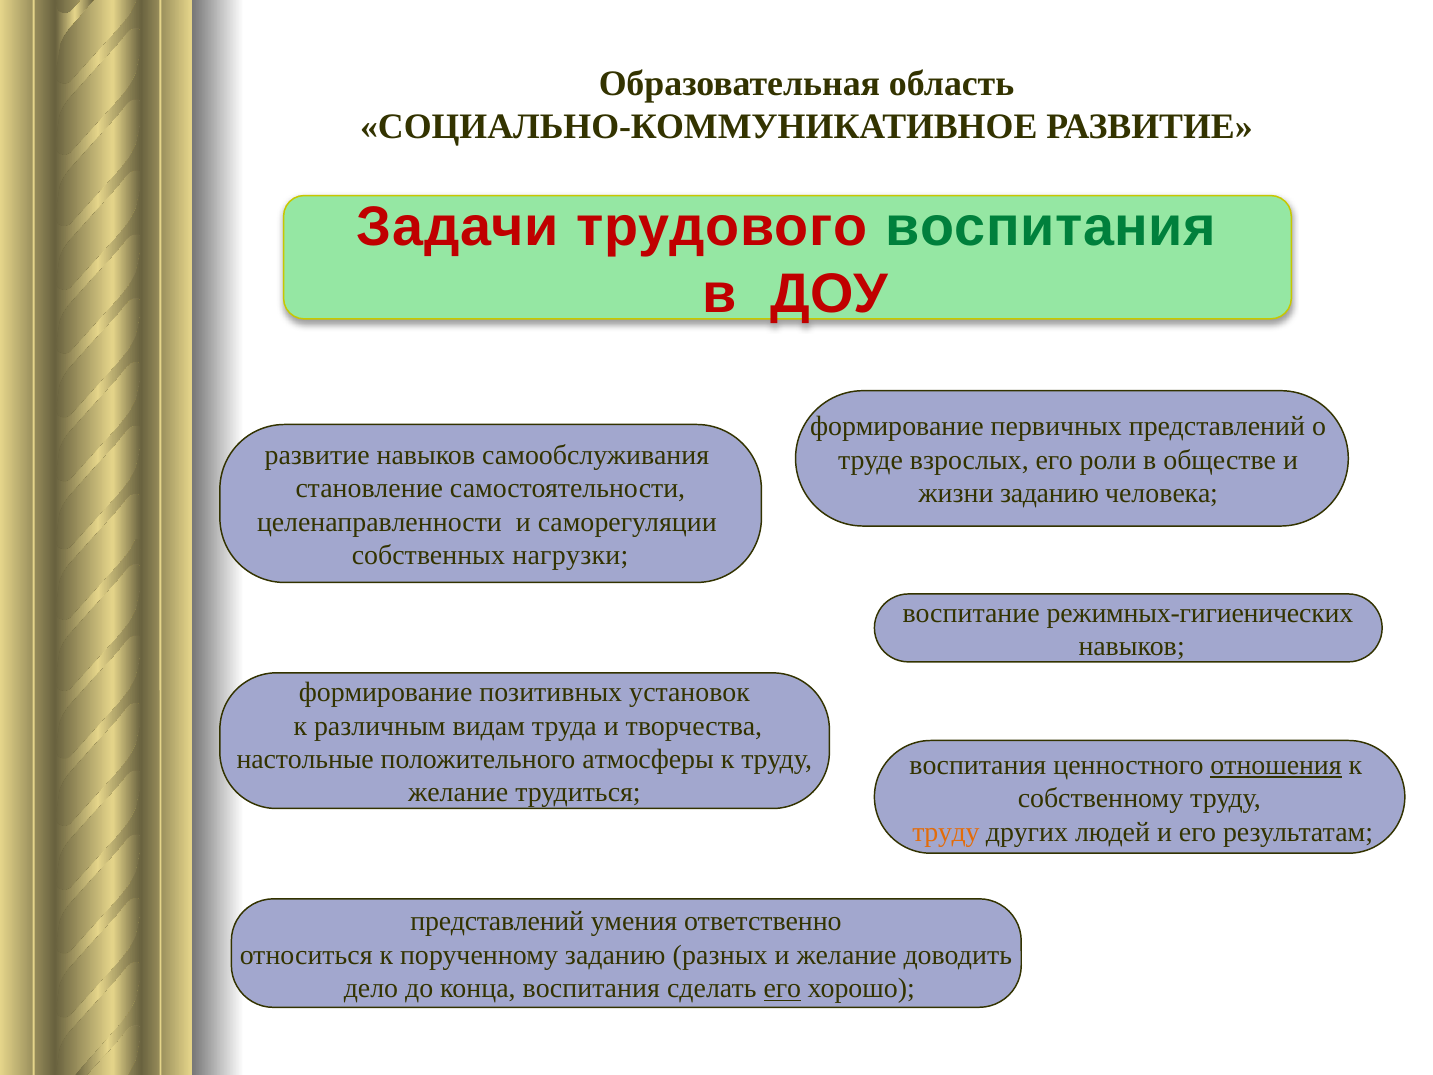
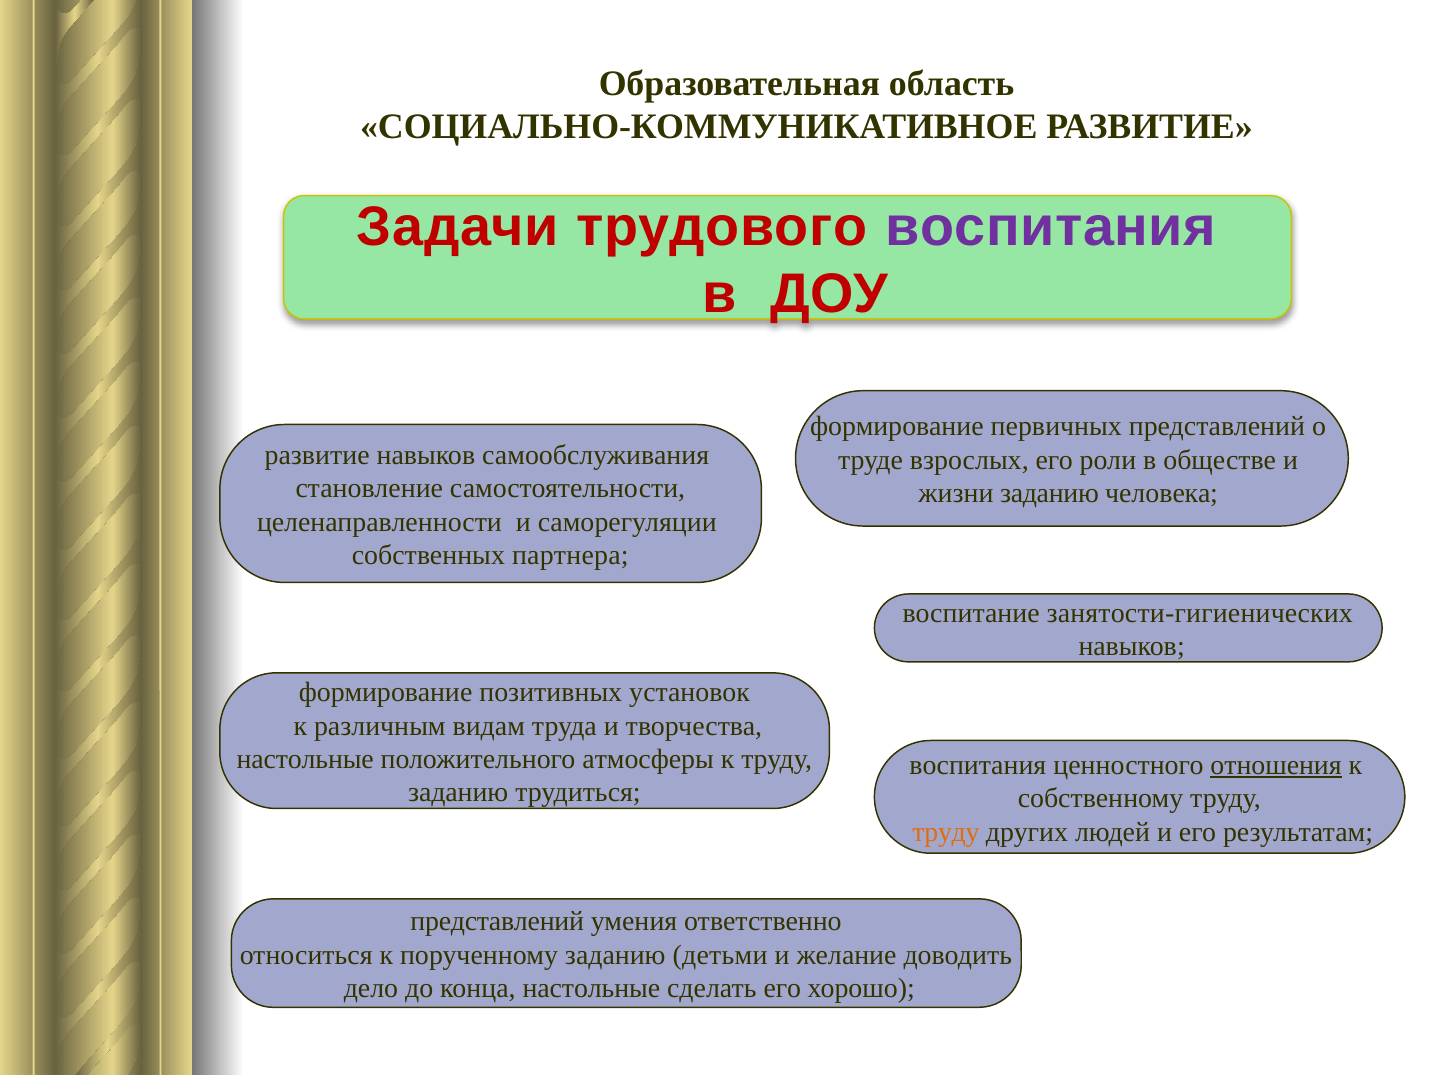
воспитания at (1051, 228) colour: green -> purple
нагрузки: нагрузки -> партнера
режимных-гигиенических: режимных-гигиенических -> занятости-гигиенических
желание at (458, 793): желание -> заданию
разных: разных -> детьми
конца воспитания: воспитания -> настольные
его at (782, 988) underline: present -> none
